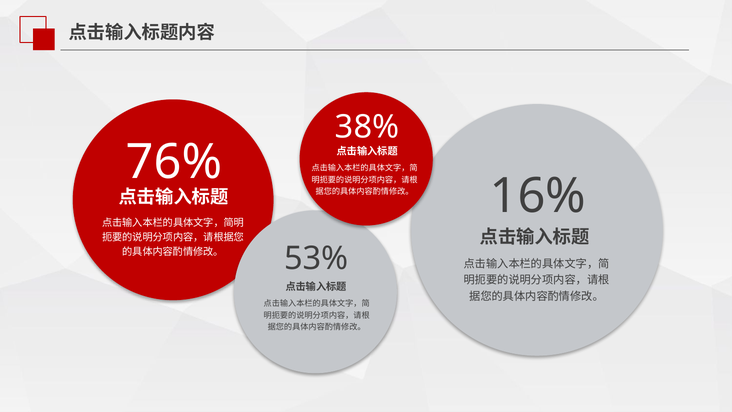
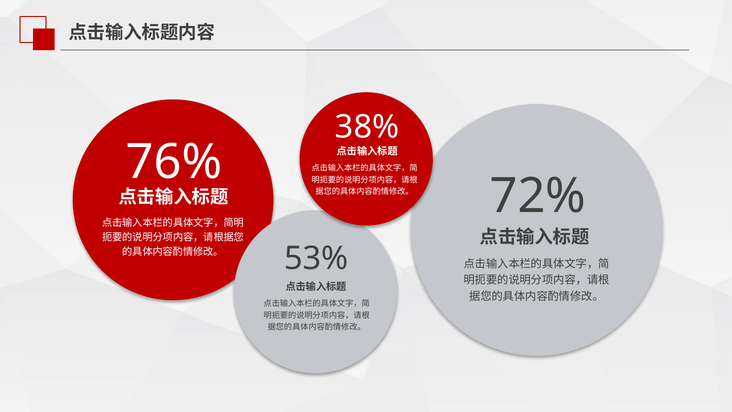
16%: 16% -> 72%
